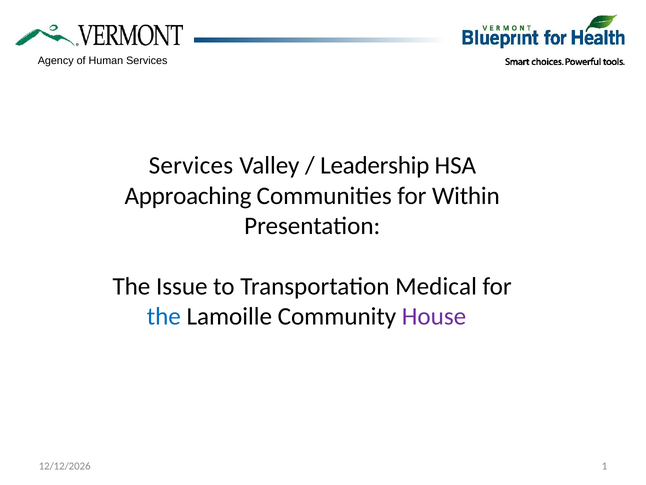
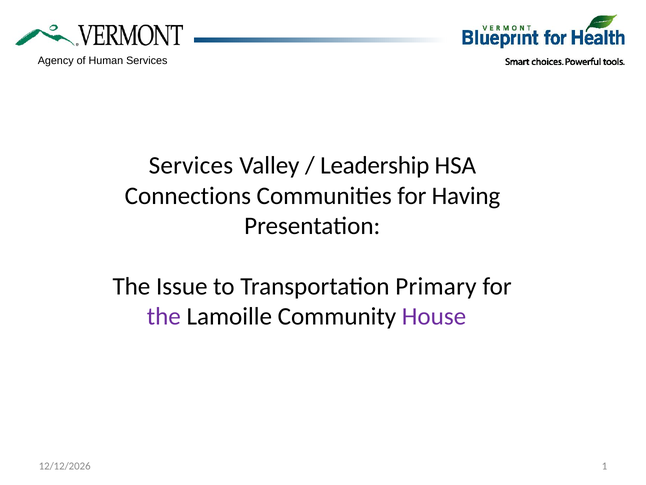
Approaching: Approaching -> Connections
Within: Within -> Having
Medical: Medical -> Primary
the at (164, 316) colour: blue -> purple
